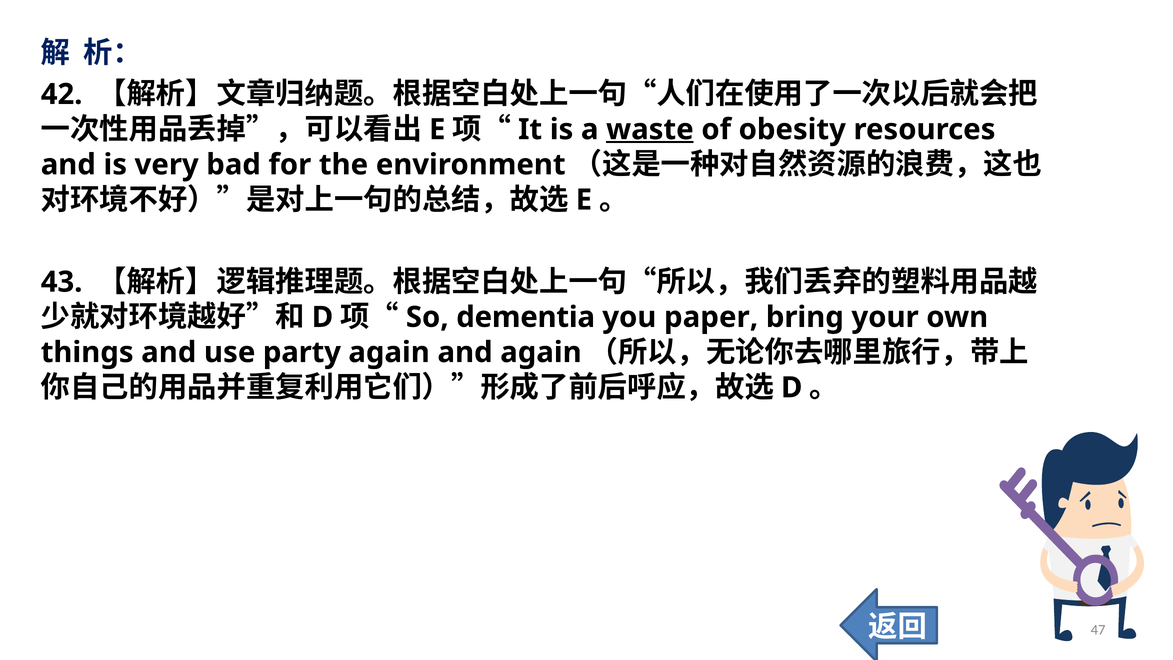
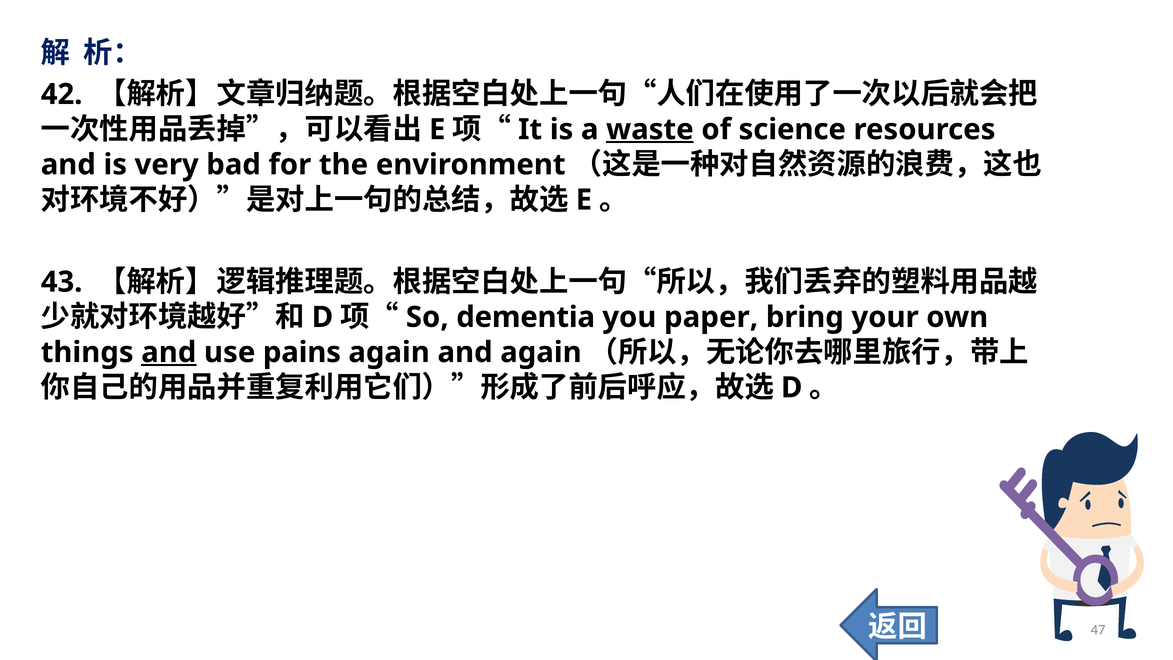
obesity: obesity -> science
and at (169, 352) underline: none -> present
party: party -> pains
